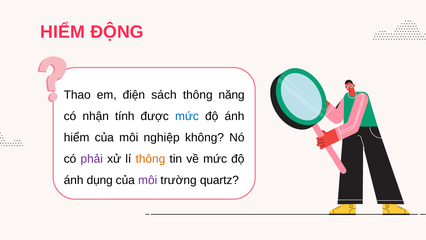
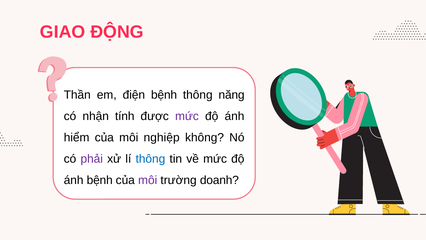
HIỂM at (63, 32): HIỂM -> GIAO
Thao: Thao -> Thần
điện sách: sách -> bệnh
mức at (187, 116) colour: blue -> purple
thông at (150, 159) colour: orange -> blue
ánh dụng: dụng -> bệnh
quartz: quartz -> doanh
